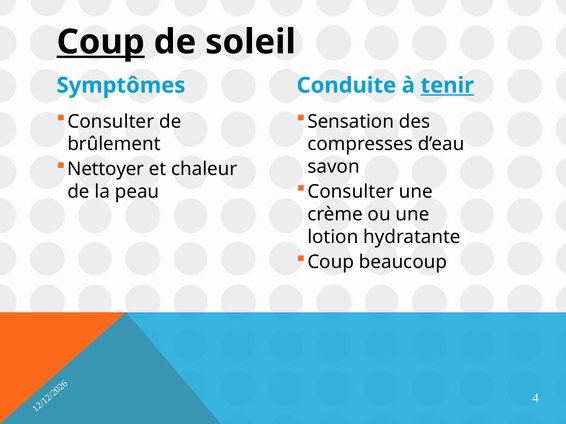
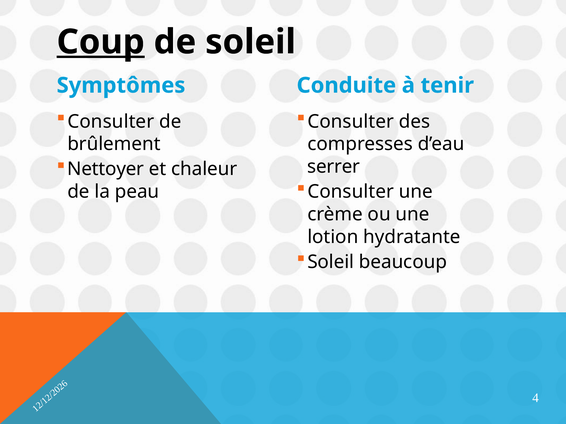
tenir underline: present -> none
Sensation at (351, 122): Sensation -> Consulter
savon: savon -> serrer
Coup at (331, 262): Coup -> Soleil
